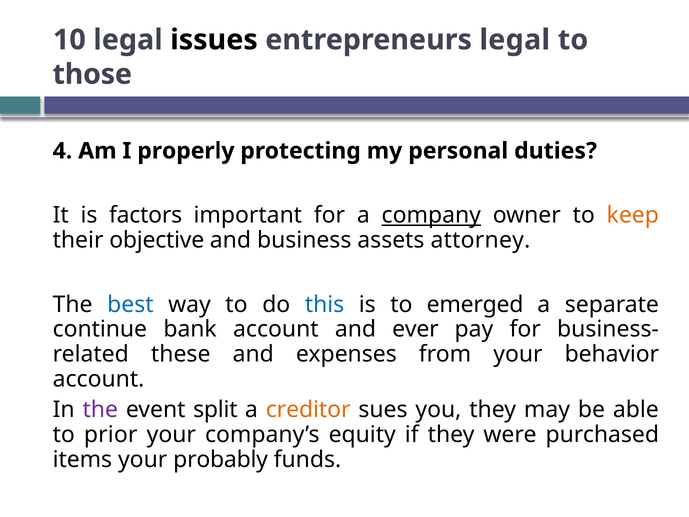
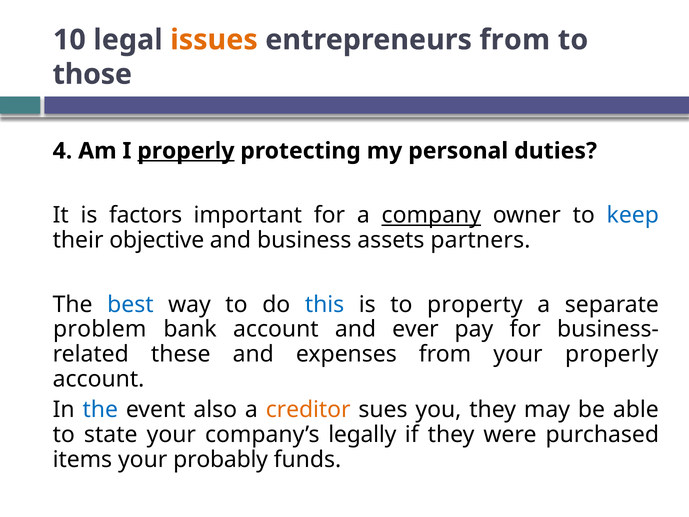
issues colour: black -> orange
entrepreneurs legal: legal -> from
properly at (186, 151) underline: none -> present
keep colour: orange -> blue
attorney: attorney -> partners
emerged: emerged -> property
continue: continue -> problem
your behavior: behavior -> properly
the at (100, 410) colour: purple -> blue
split: split -> also
prior: prior -> state
equity: equity -> legally
